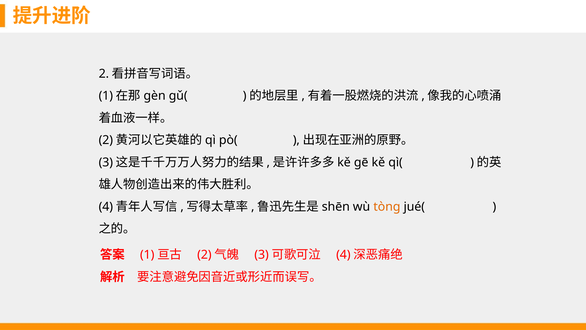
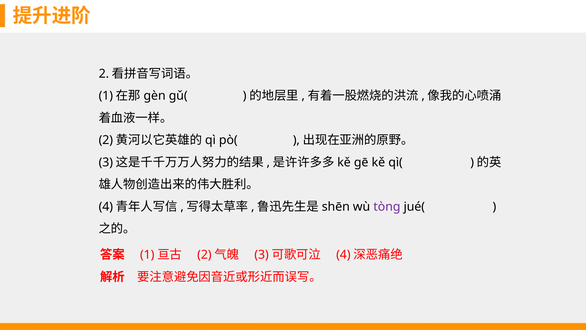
tònɡ colour: orange -> purple
